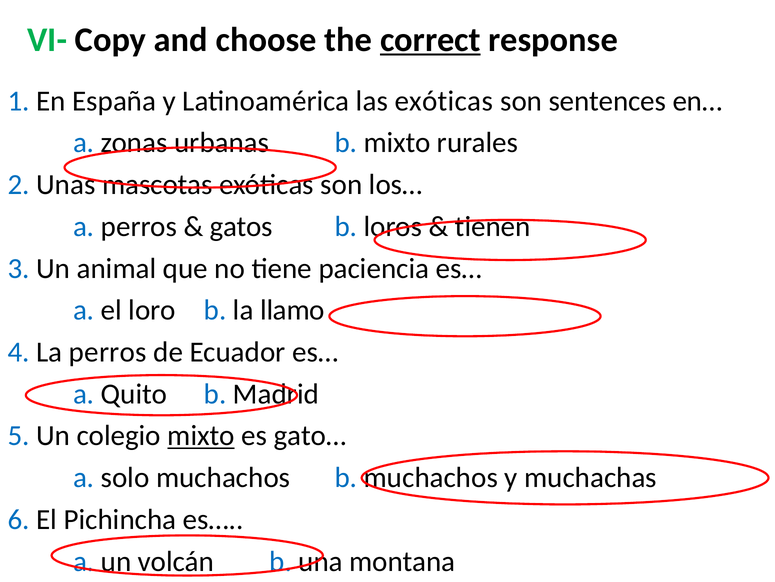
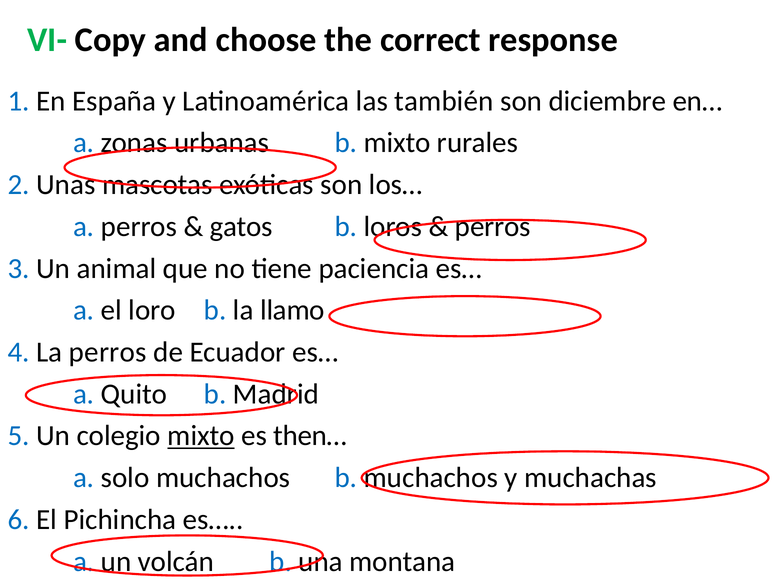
correct underline: present -> none
las exóticas: exóticas -> también
sentences: sentences -> diciembre
tienen at (493, 226): tienen -> perros
gato…: gato… -> then…
